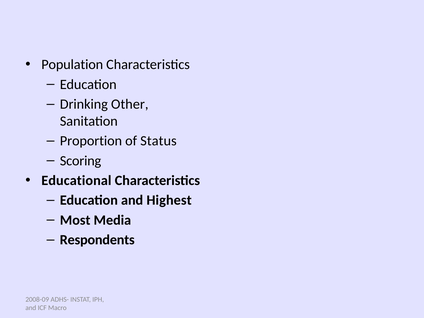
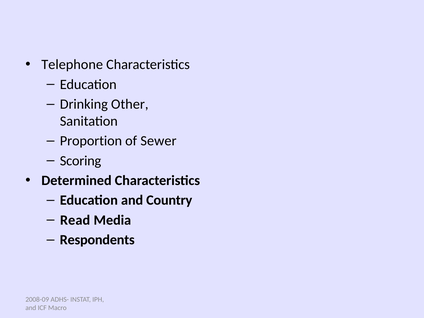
Population: Population -> Telephone
Status: Status -> Sewer
Educational: Educational -> Determined
Highest: Highest -> Country
Most: Most -> Read
